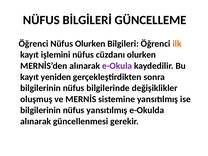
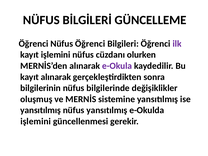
Nüfus Olurken: Olurken -> Öğrenci
ilk colour: orange -> purple
kayıt yeniden: yeniden -> alınarak
bilgilerinin at (41, 110): bilgilerinin -> yansıtılmış
alınarak at (36, 121): alınarak -> işlemini
